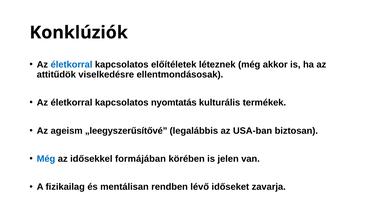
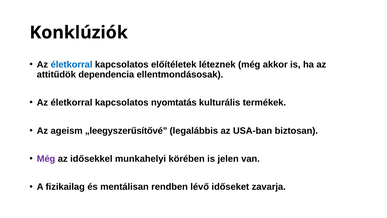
viselkedésre: viselkedésre -> dependencia
Még at (46, 159) colour: blue -> purple
formájában: formájában -> munkahelyi
